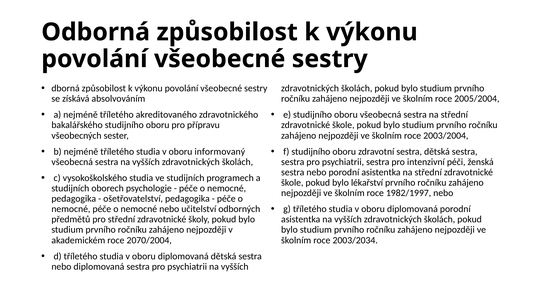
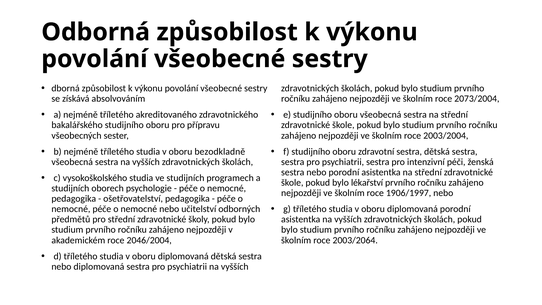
2005/2004: 2005/2004 -> 2073/2004
informovaný: informovaný -> bezodkladně
1982/1997: 1982/1997 -> 1906/1997
2070/2004: 2070/2004 -> 2046/2004
2003/2034: 2003/2034 -> 2003/2064
